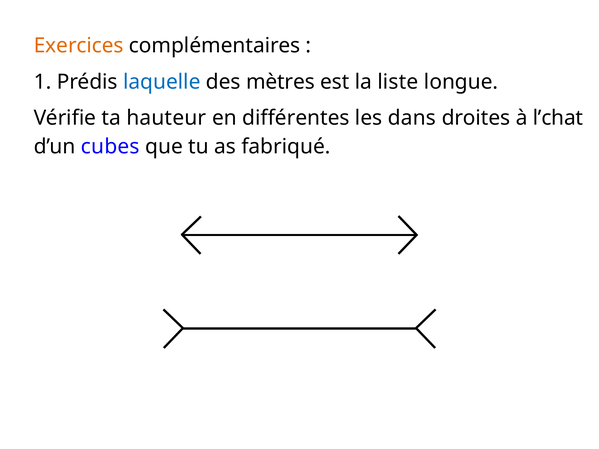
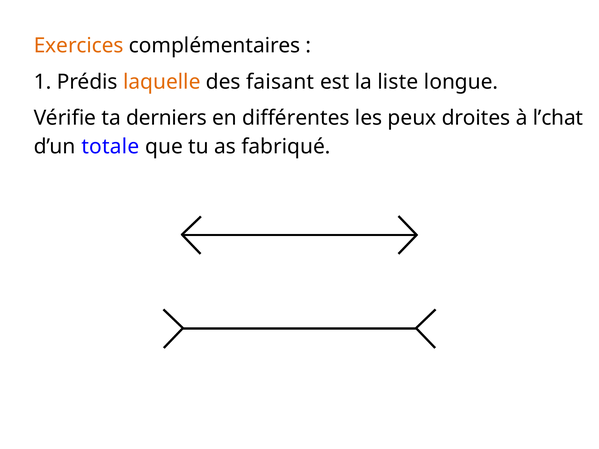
laquelle colour: blue -> orange
mètres: mètres -> faisant
hauteur: hauteur -> derniers
dans: dans -> peux
cubes: cubes -> totale
